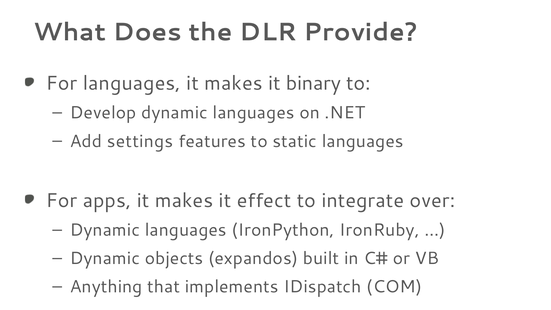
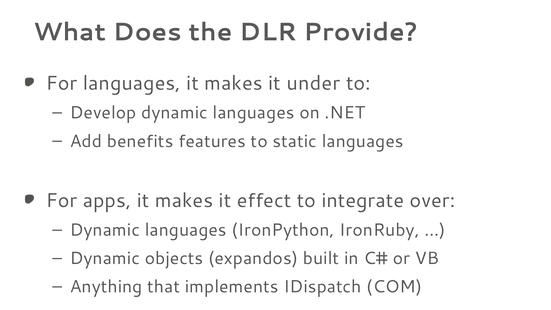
binary: binary -> under
settings: settings -> benefits
